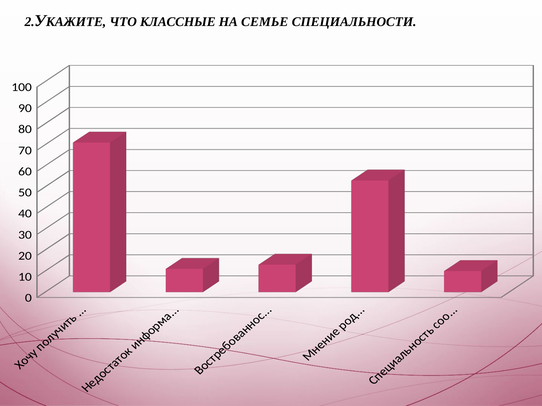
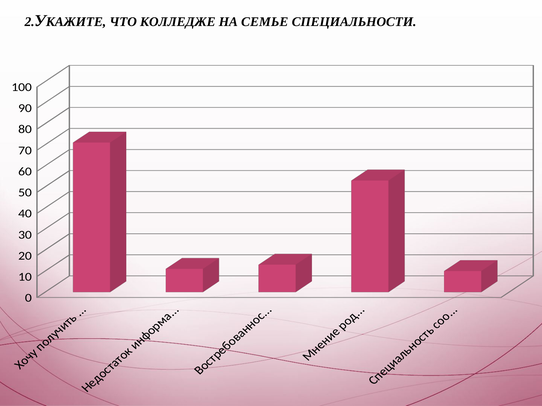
КЛАССНЫЕ: КЛАССНЫЕ -> КОЛЛЕДЖЕ
